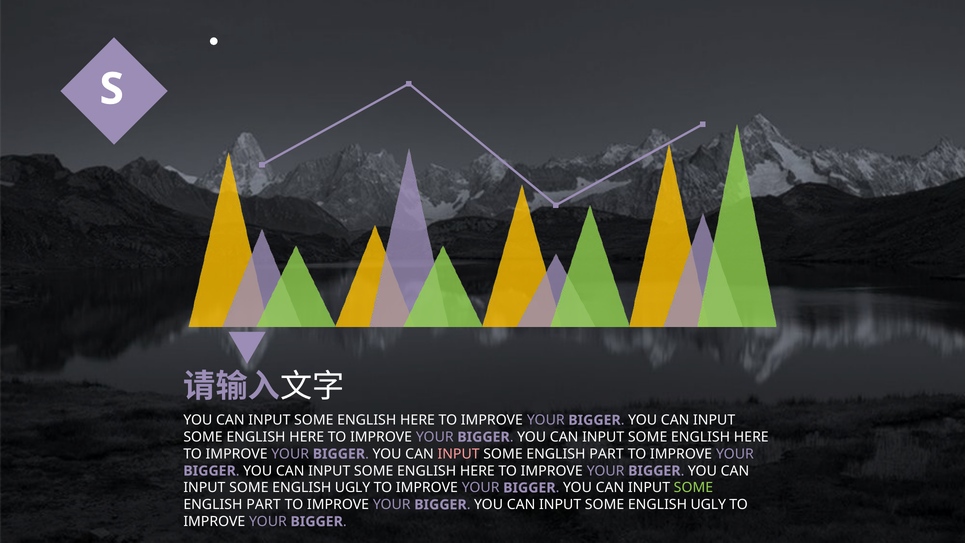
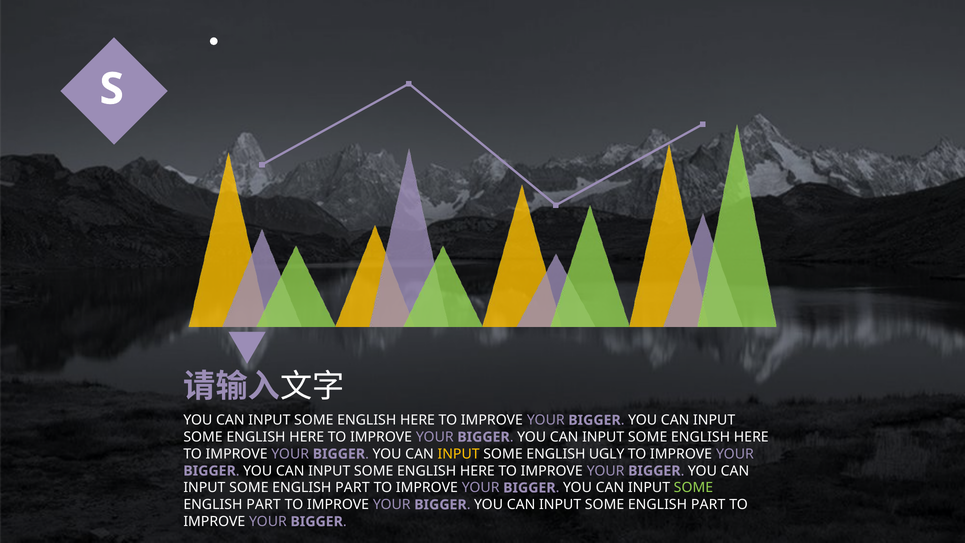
INPUT at (459, 454) colour: pink -> yellow
PART at (607, 454): PART -> UGLY
UGLY at (353, 488): UGLY -> PART
UGLY at (708, 505): UGLY -> PART
